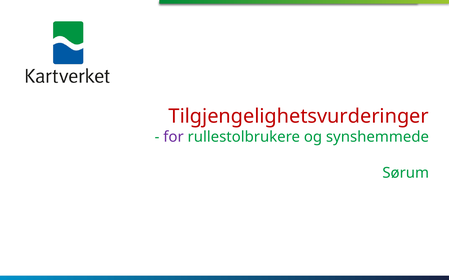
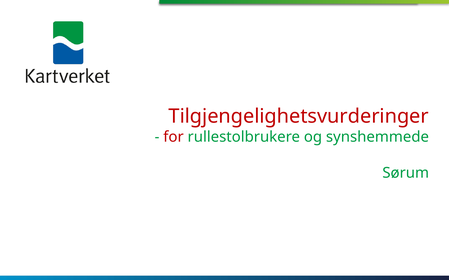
for colour: purple -> red
